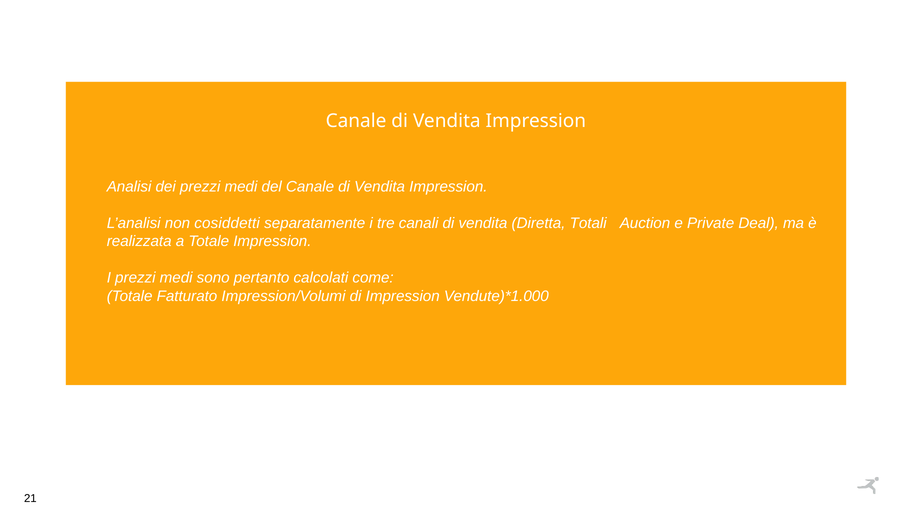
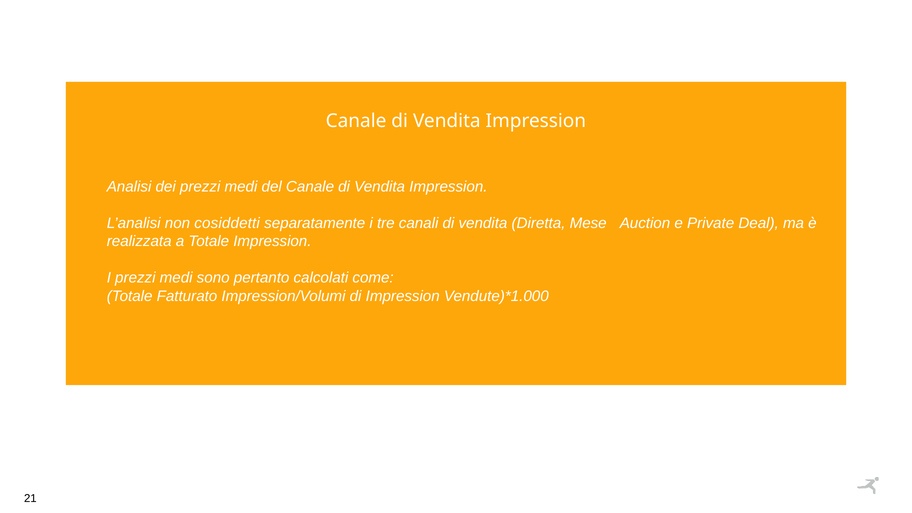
Totali: Totali -> Mese
